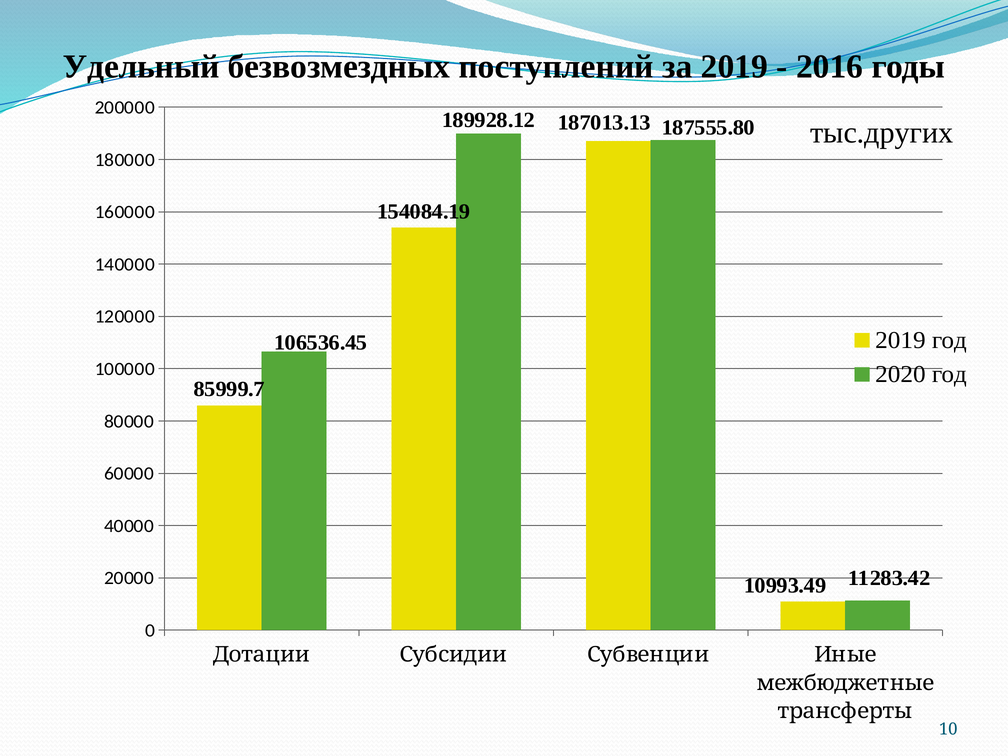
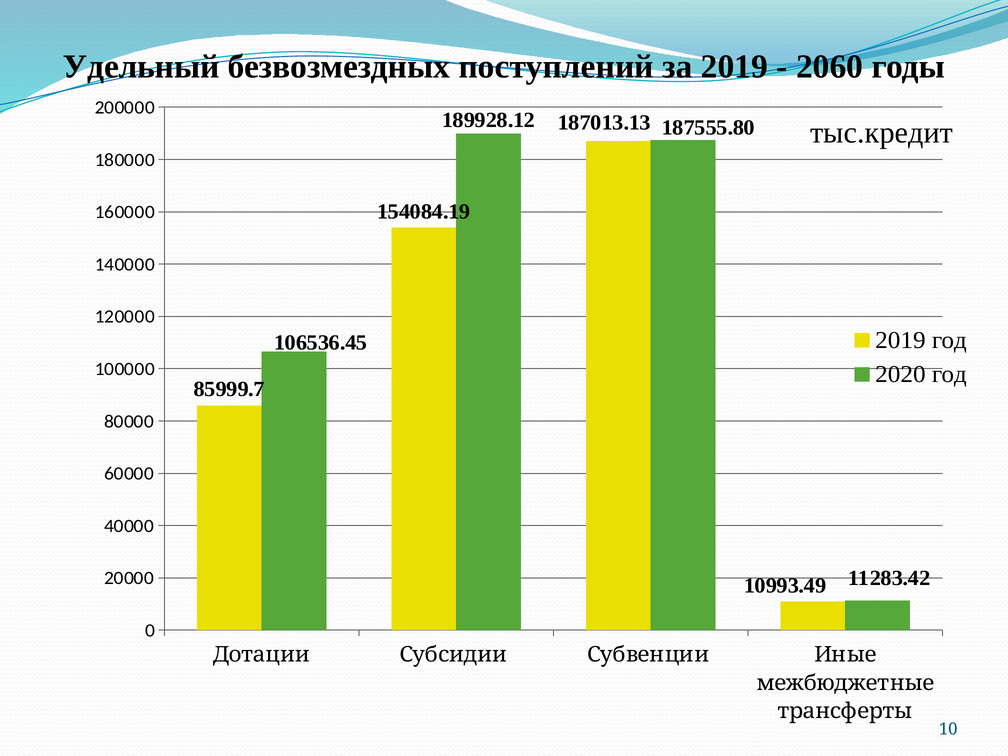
2016: 2016 -> 2060
тыс.других: тыс.других -> тыс.кредит
